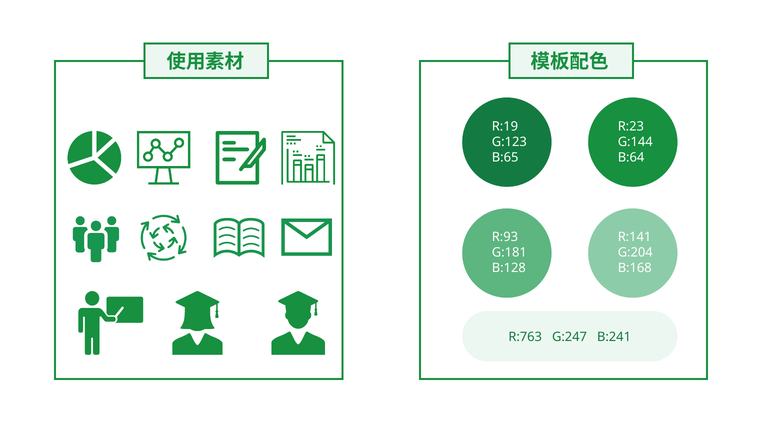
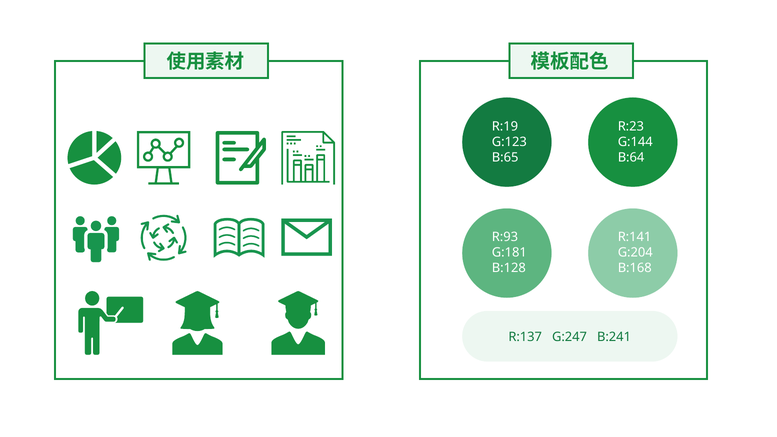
R:763: R:763 -> R:137
